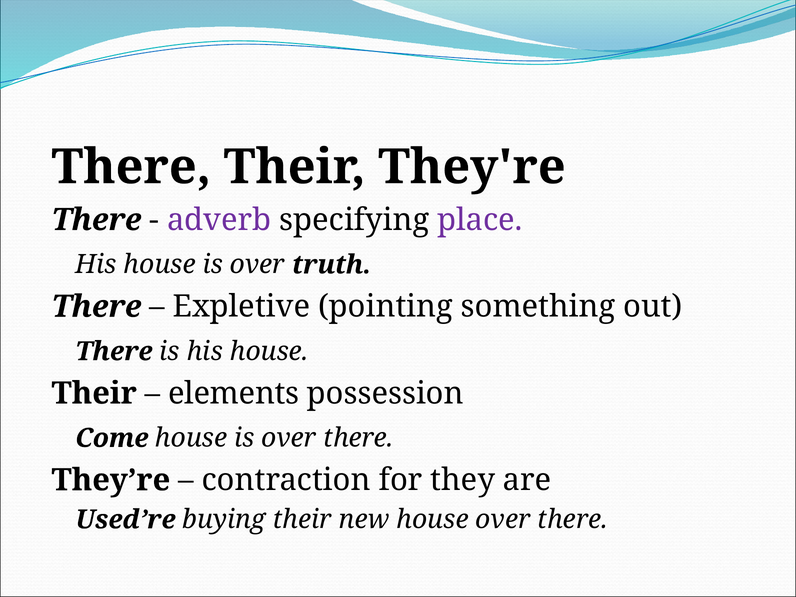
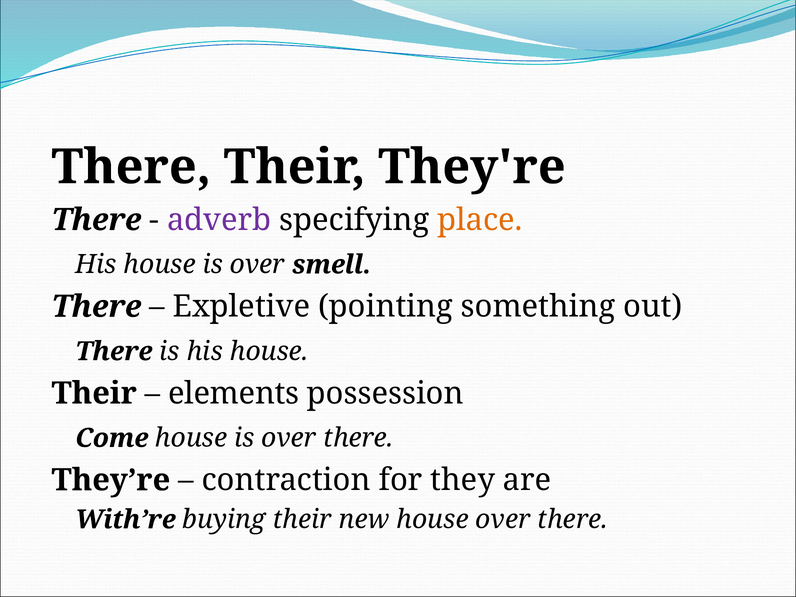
place colour: purple -> orange
truth: truth -> smell
Used’re: Used’re -> With’re
